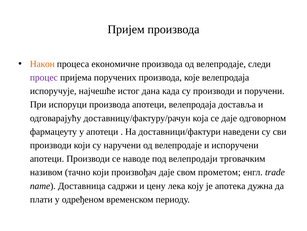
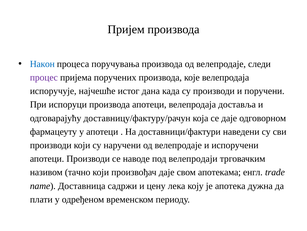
Након colour: orange -> blue
економичне: економичне -> поручувања
прометом: прометом -> апотекама
